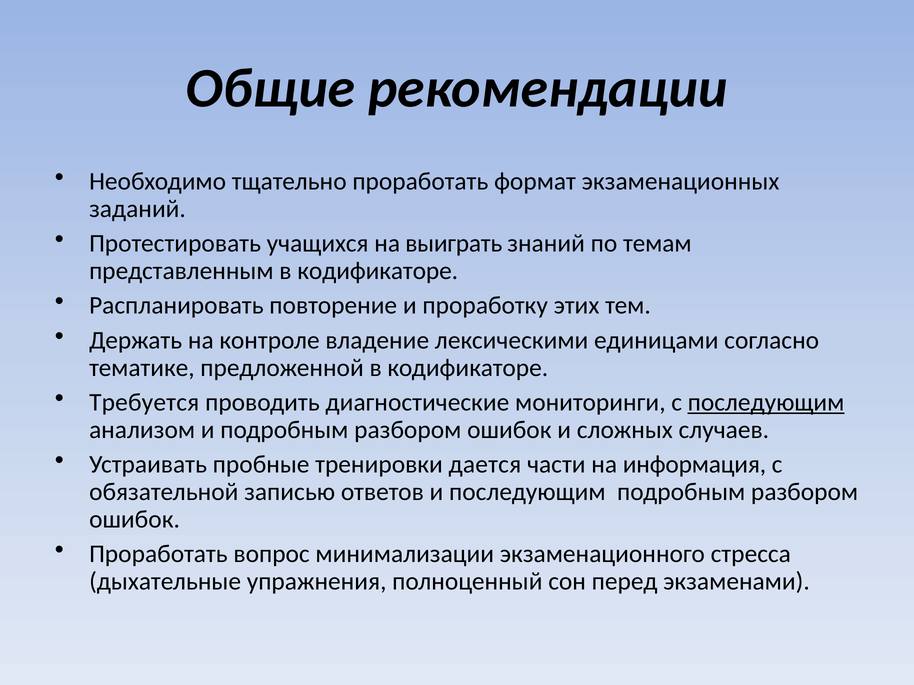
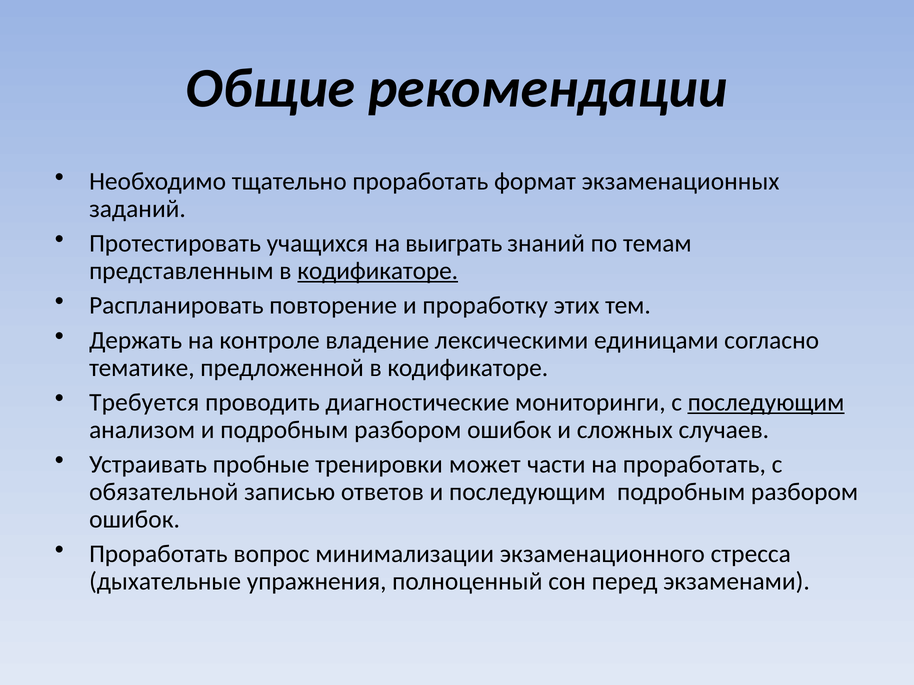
кодификаторе at (378, 271) underline: none -> present
дается: дается -> может
на информация: информация -> проработать
